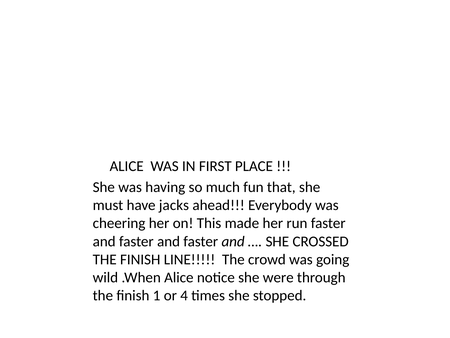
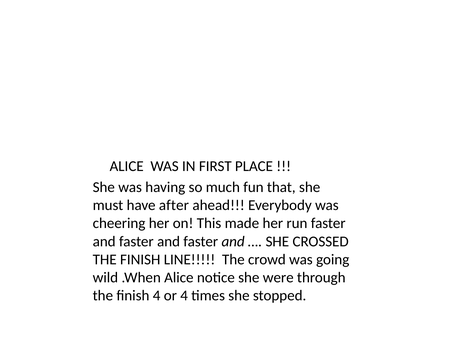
jacks: jacks -> after
finish 1: 1 -> 4
